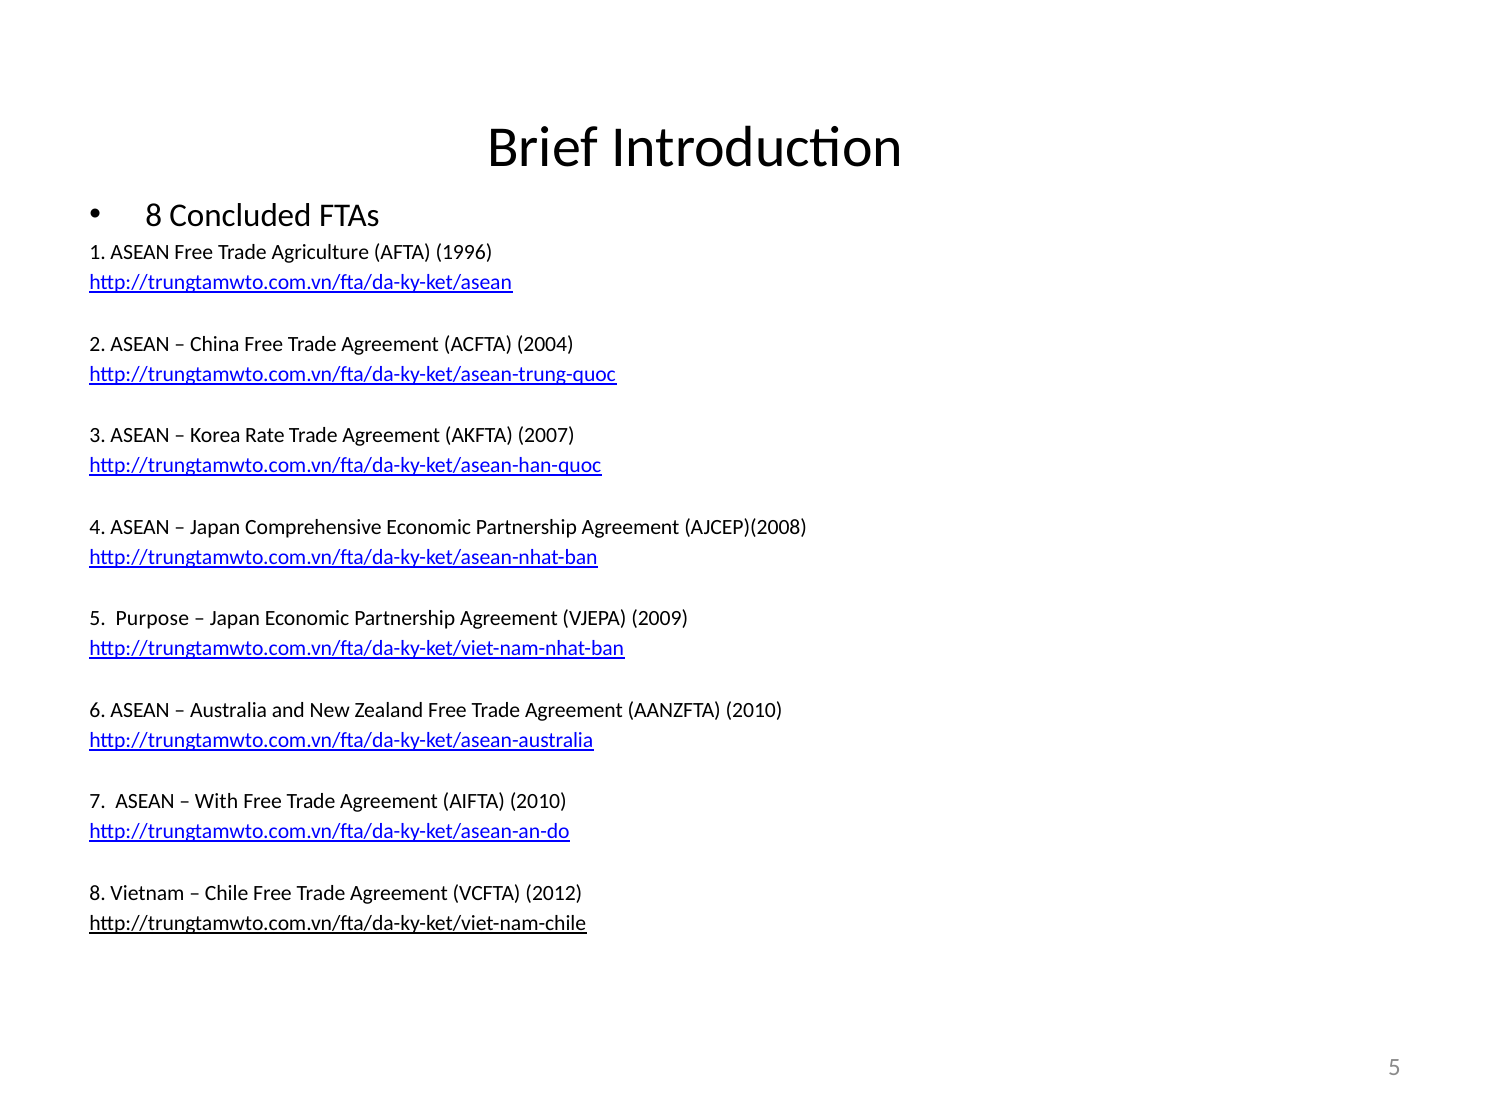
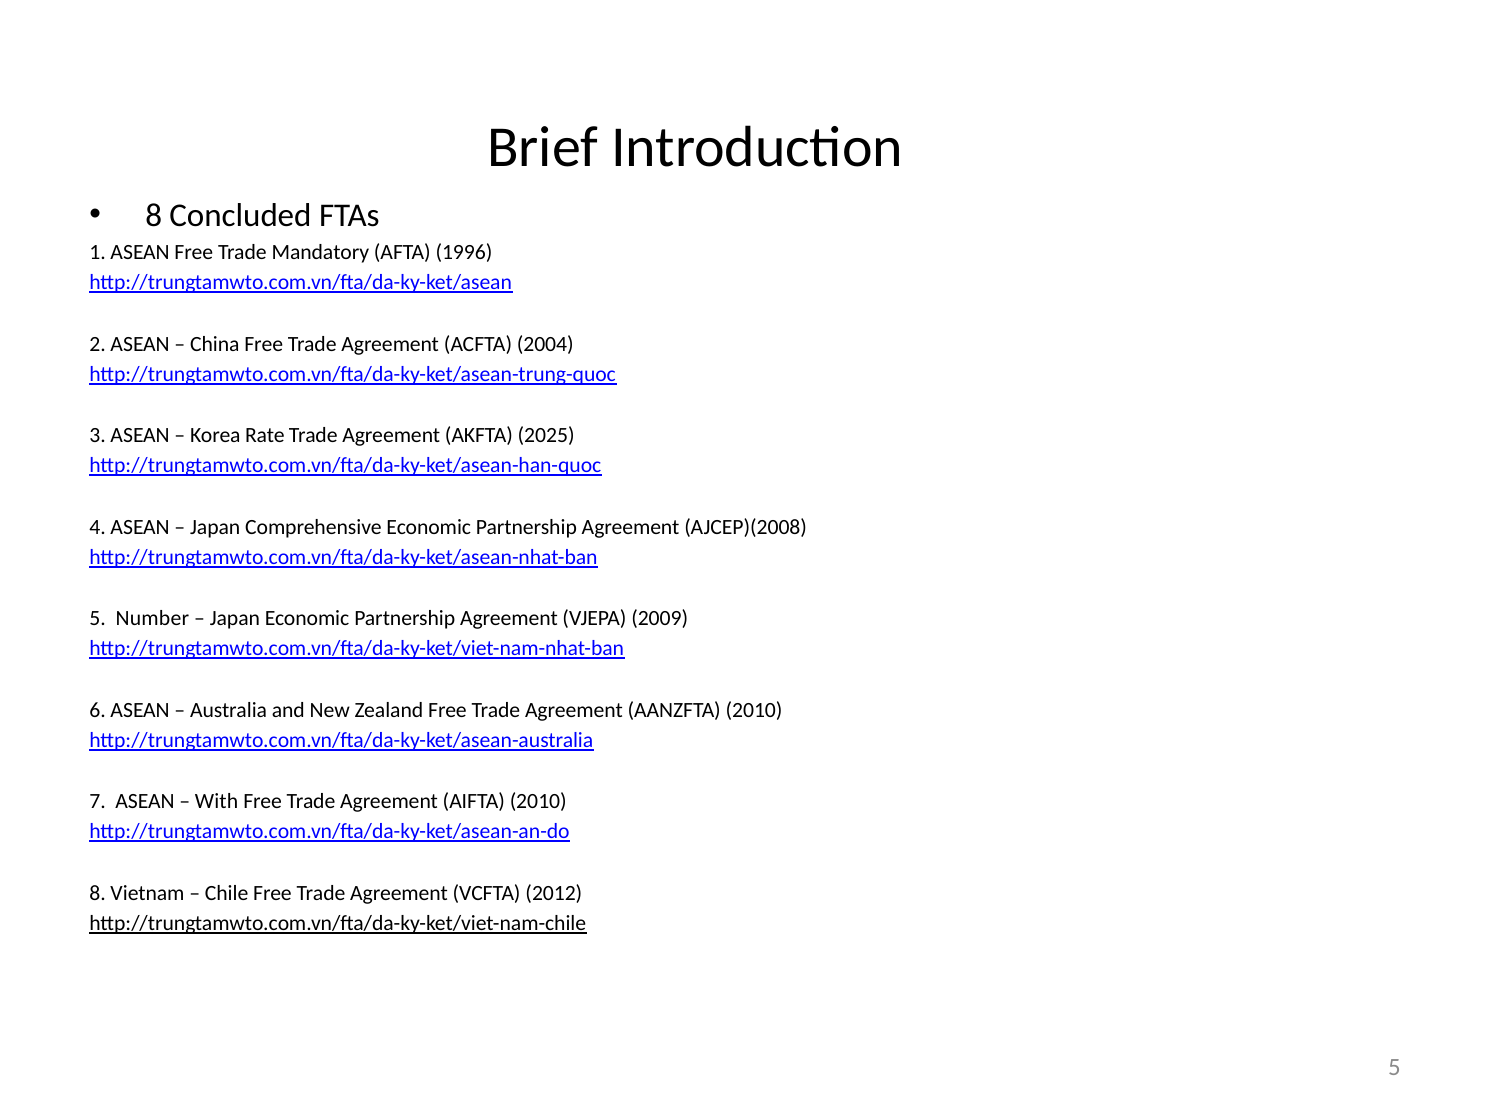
Agriculture: Agriculture -> Mandatory
2007: 2007 -> 2025
Purpose: Purpose -> Number
